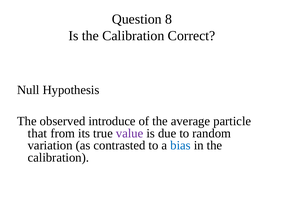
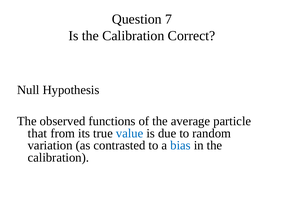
8: 8 -> 7
introduce: introduce -> functions
value colour: purple -> blue
